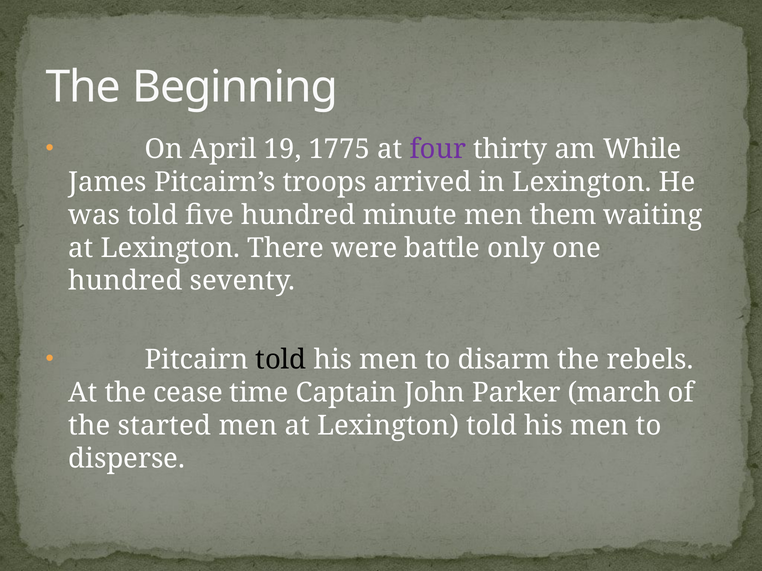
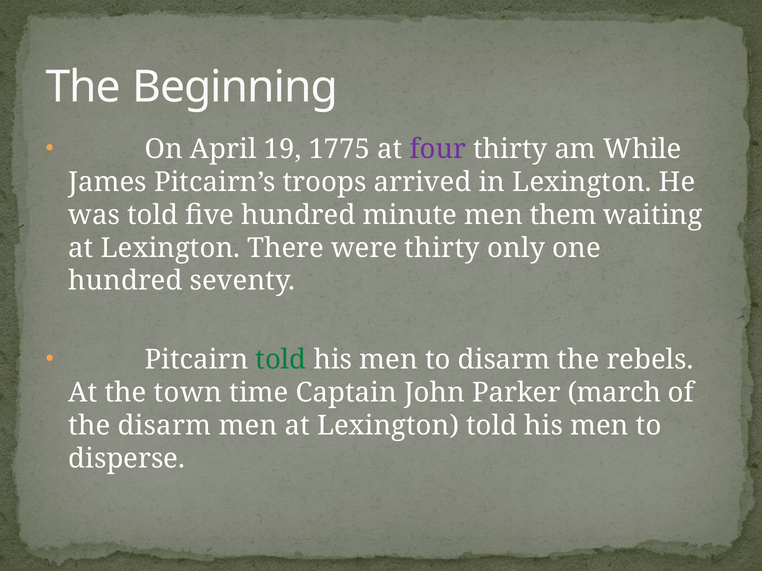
were battle: battle -> thirty
told at (281, 360) colour: black -> green
cease: cease -> town
the started: started -> disarm
